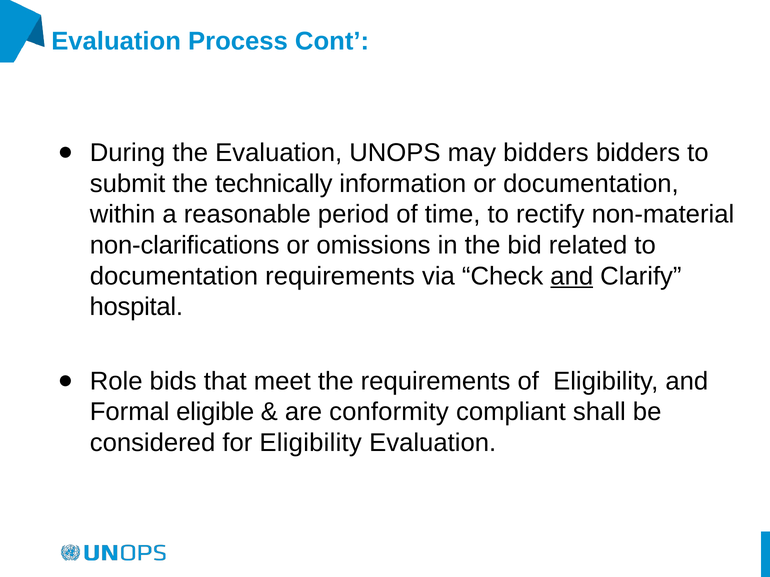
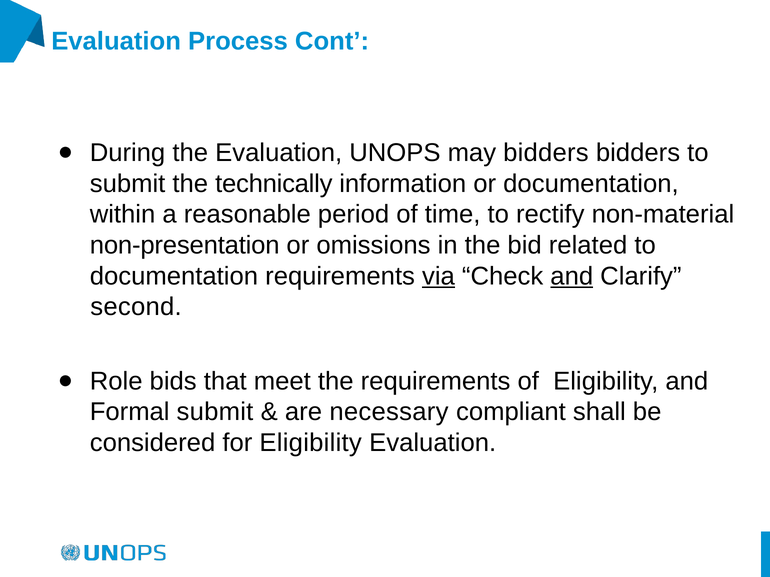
non-clarifications: non-clarifications -> non-presentation
via underline: none -> present
hospital: hospital -> second
Formal eligible: eligible -> submit
conformity: conformity -> necessary
